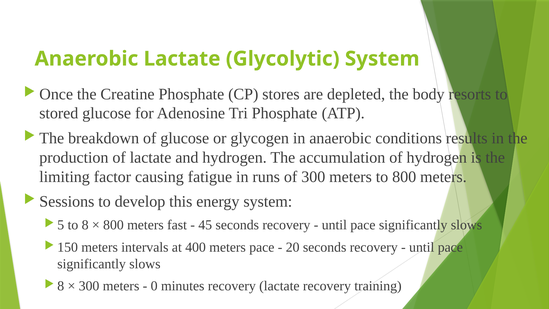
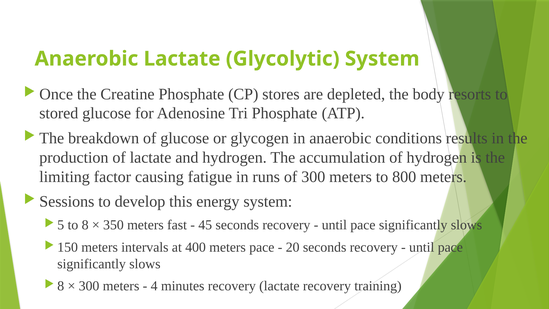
800 at (113, 225): 800 -> 350
0: 0 -> 4
